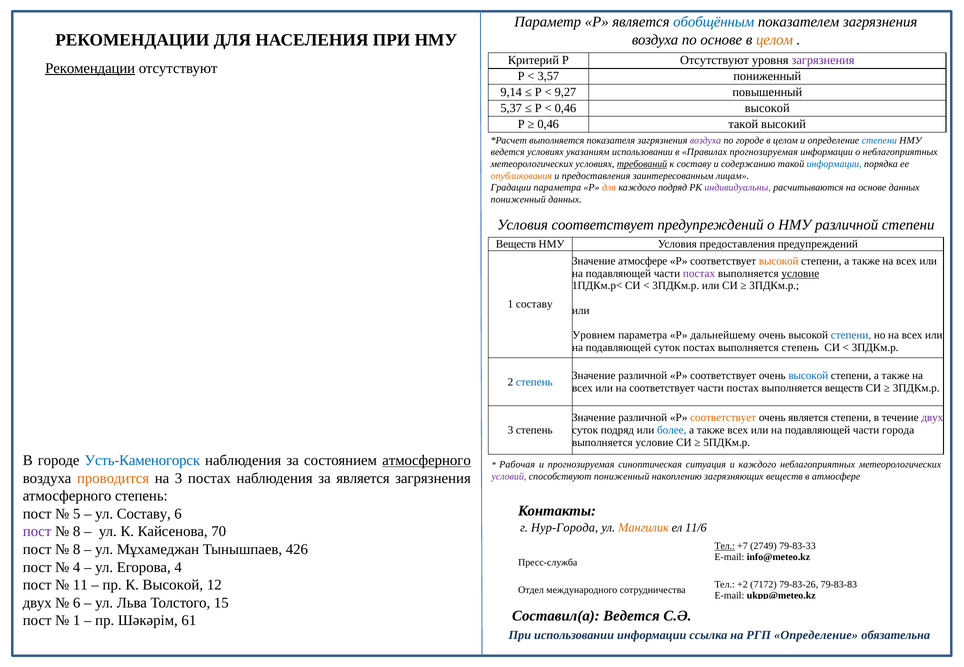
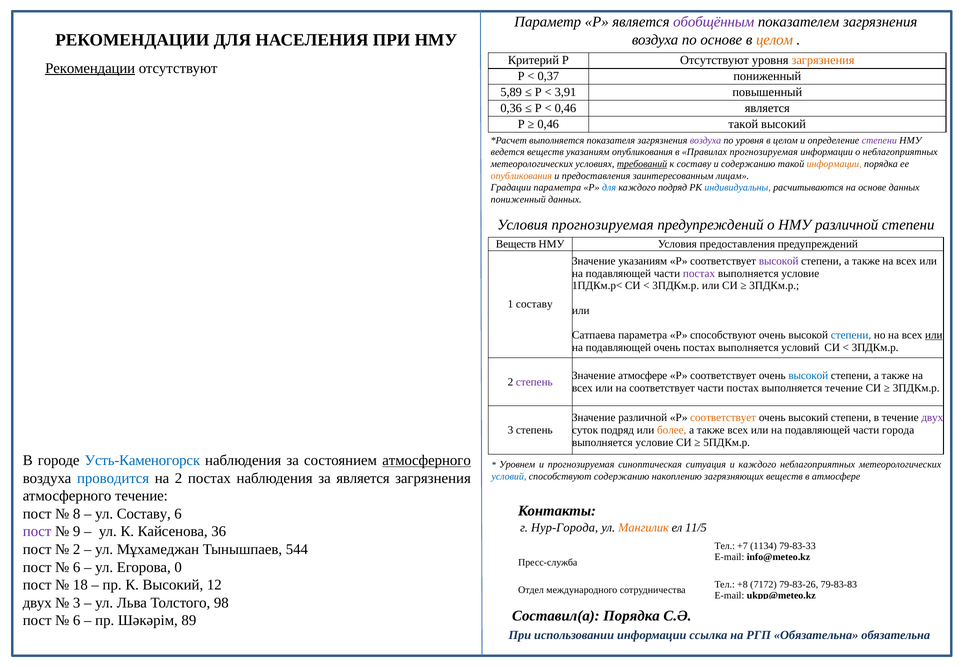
обобщённым colour: blue -> purple
загрязнения at (823, 60) colour: purple -> orange
3,57: 3,57 -> 0,37
9,14: 9,14 -> 5,89
9,27: 9,27 -> 3,91
5,37: 5,37 -> 0,36
0,46 высокой: высокой -> является
по городе: городе -> уровня
степени at (879, 140) colour: blue -> purple
ведется условиях: условиях -> веществ
указаниям использовании: использовании -> опубликования
информации at (834, 164) colour: blue -> orange
для at (609, 188) colour: orange -> blue
индивидуальны colour: purple -> blue
Условия соответствует: соответствует -> прогнозируемая
Значение атмосфере: атмосфере -> указаниям
высокой at (779, 261) colour: orange -> purple
условие at (800, 274) underline: present -> none
Уровнем: Уровнем -> Сатпаева
Р дальнейшему: дальнейшему -> способствуют
или at (934, 335) underline: none -> present
подавляющей суток: суток -> очень
выполняется степень: степень -> условий
различной at (643, 376): различной -> атмосфере
степень at (534, 382) colour: blue -> purple
выполняется веществ: веществ -> течение
очень является: является -> высокий
более colour: blue -> orange
Рабочая: Рабочая -> Уровнем
проводится colour: orange -> blue
на 3: 3 -> 2
условий at (509, 477) colour: purple -> blue
способствуют пониженный: пониженный -> содержанию
атмосферного степень: степень -> течение
5: 5 -> 8
11/6: 11/6 -> 11/5
8 at (77, 532): 8 -> 9
70: 70 -> 36
Тел at (725, 547) underline: present -> none
2749: 2749 -> 1134
8 at (77, 550): 8 -> 2
426: 426 -> 544
4 at (77, 567): 4 -> 6
Егорова 4: 4 -> 0
11: 11 -> 18
К Высокой: Высокой -> Высокий
+2: +2 -> +8
6 at (77, 603): 6 -> 3
15: 15 -> 98
Составил(а Ведется: Ведется -> Порядка
1 at (77, 621): 1 -> 6
61: 61 -> 89
РГП Определение: Определение -> Обязательна
